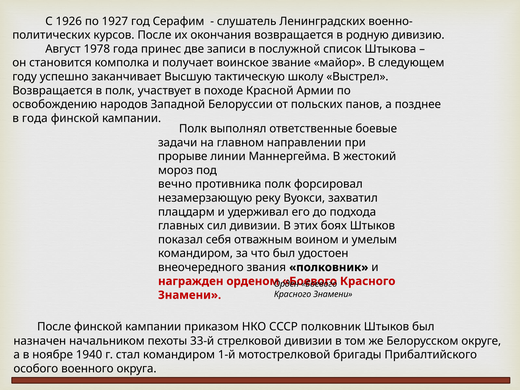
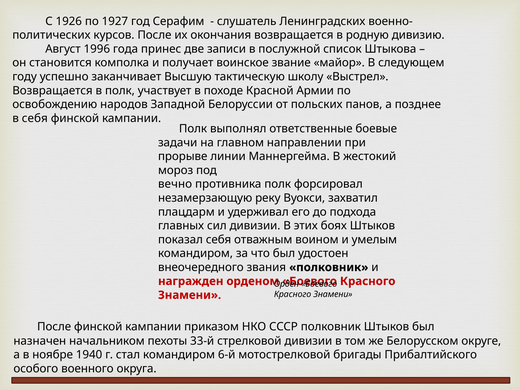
1978: 1978 -> 1996
в года: года -> себя
1-й: 1-й -> 6-й
